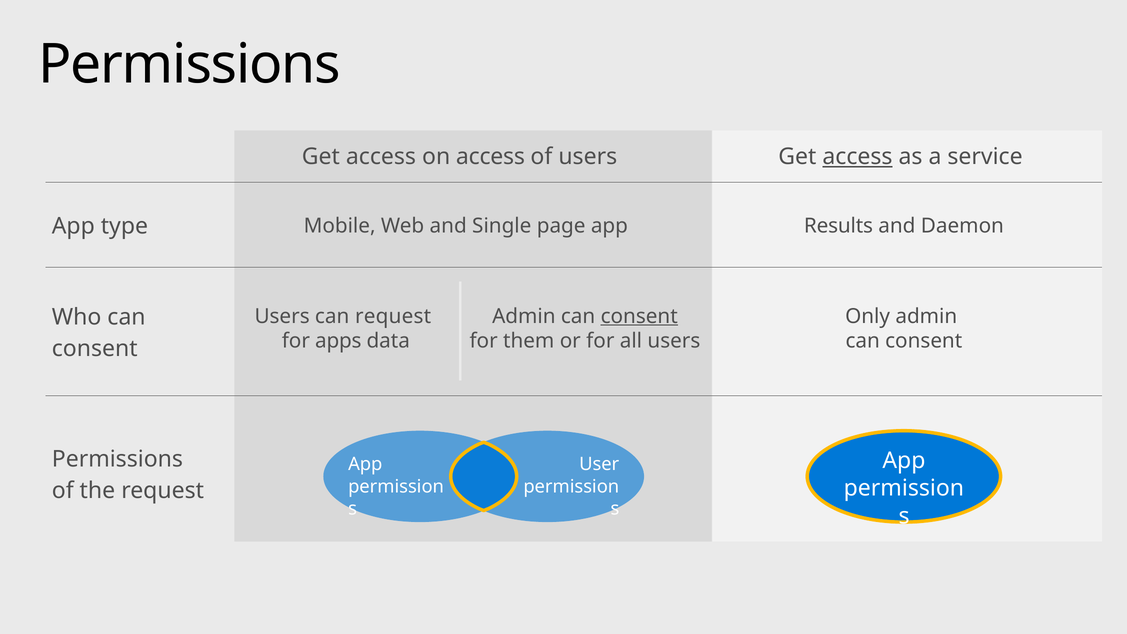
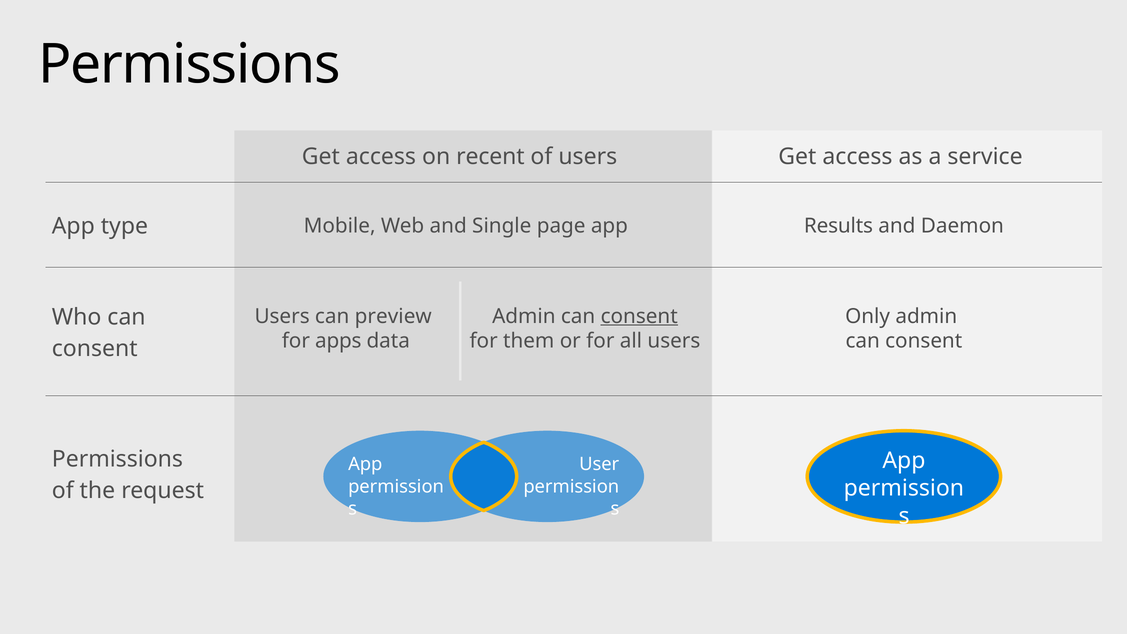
on access: access -> recent
access at (857, 157) underline: present -> none
can request: request -> preview
